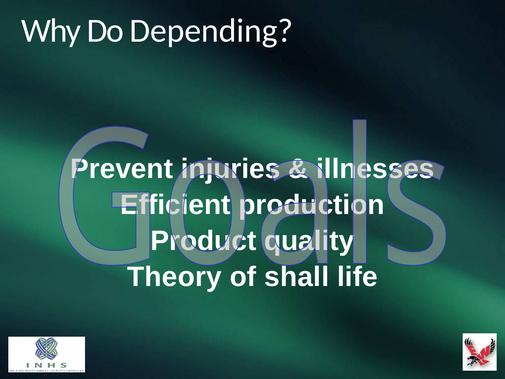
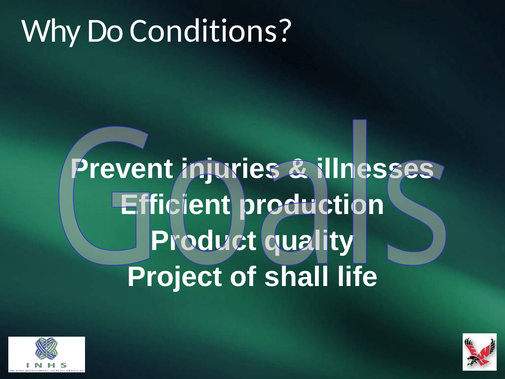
Depending: Depending -> Conditions
Theory: Theory -> Project
